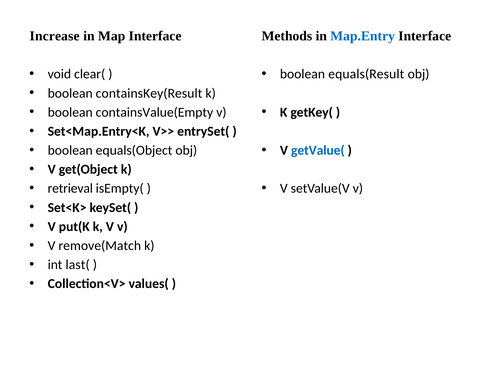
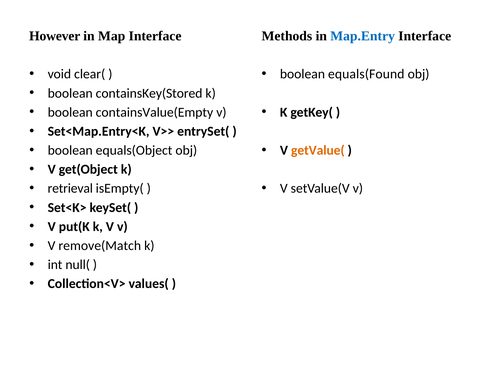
Increase: Increase -> However
equals(Result: equals(Result -> equals(Found
containsKey(Result: containsKey(Result -> containsKey(Stored
getValue( colour: blue -> orange
last(: last( -> null(
